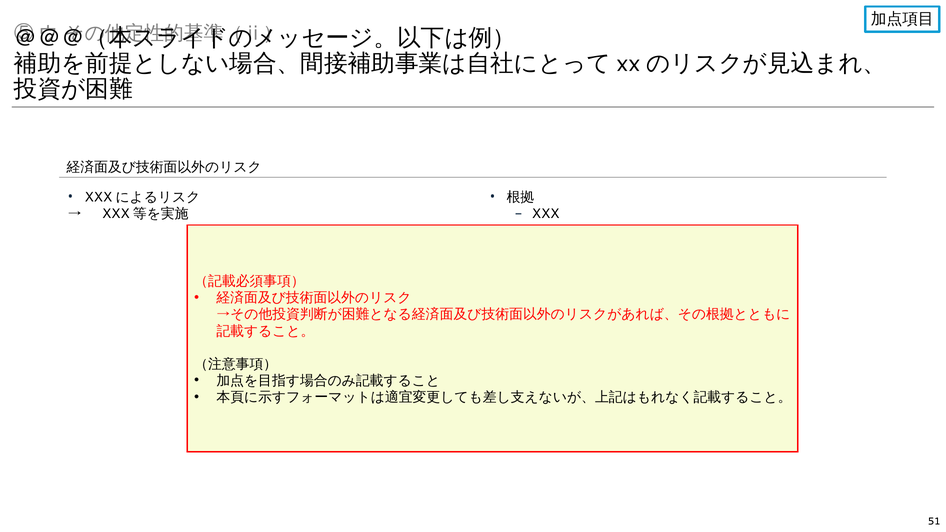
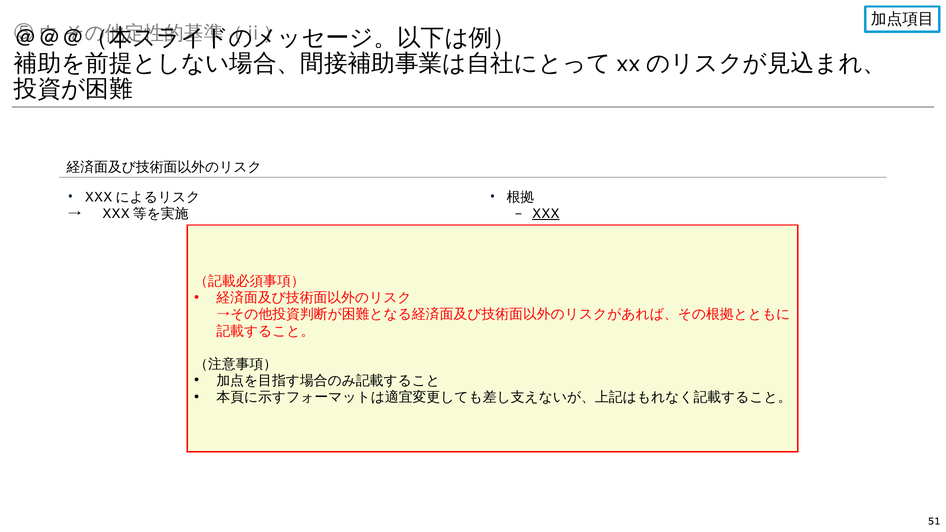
XXX underline: none -> present
